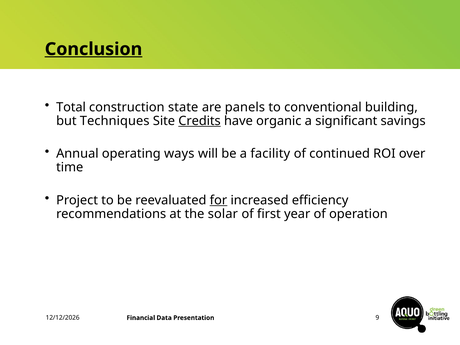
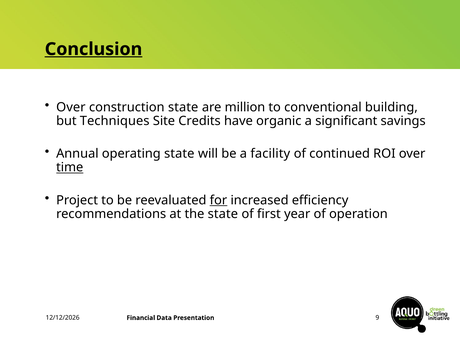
Total at (71, 107): Total -> Over
panels: panels -> million
Credits underline: present -> none
operating ways: ways -> state
time underline: none -> present
the solar: solar -> state
